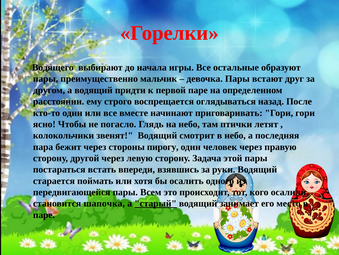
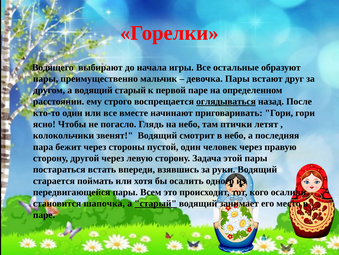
водящий придти: придти -> старый
оглядываться underline: none -> present
пирогу: пирогу -> пустой
